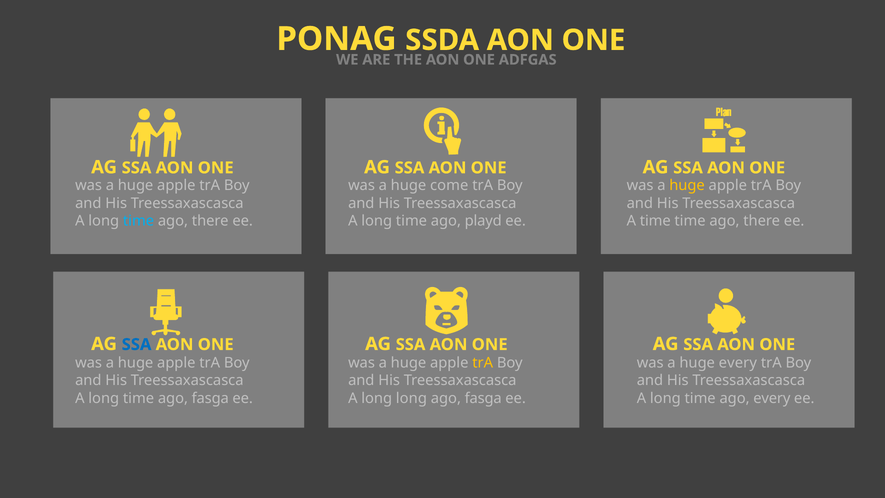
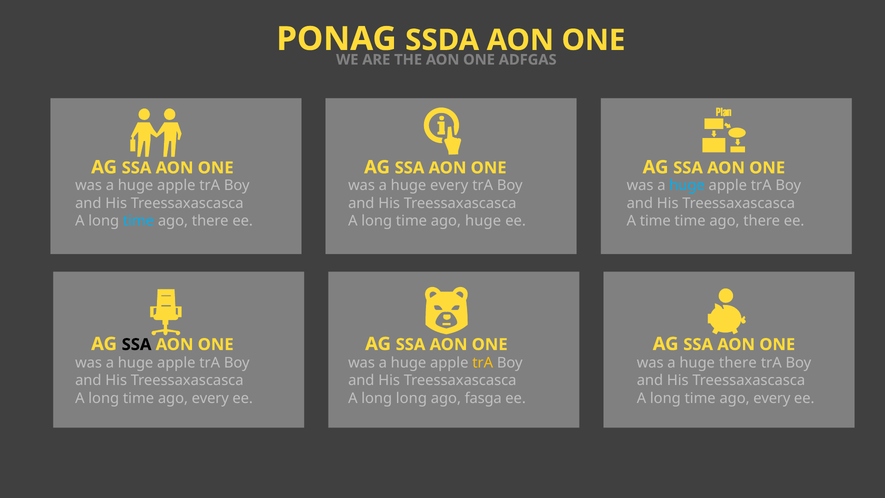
huge come: come -> every
huge at (687, 185) colour: yellow -> light blue
ago playd: playd -> huge
SSA at (137, 344) colour: blue -> black
huge every: every -> there
fasga at (210, 398): fasga -> every
